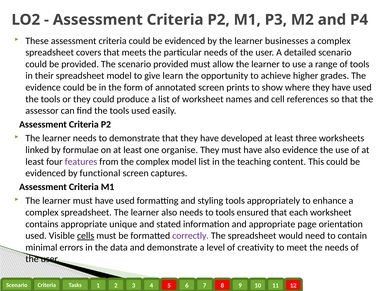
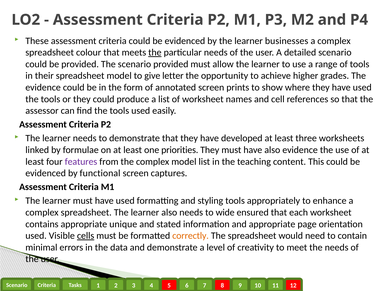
covers: covers -> colour
the at (155, 53) underline: none -> present
learn: learn -> letter
organise: organise -> priorities
to tools: tools -> wide
correctly colour: purple -> orange
